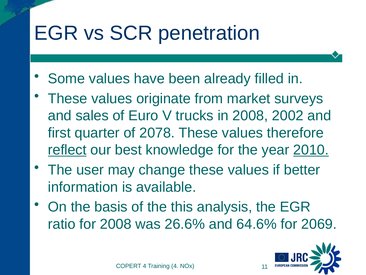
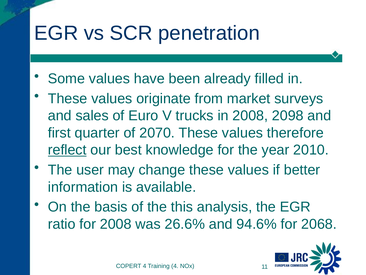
2002: 2002 -> 2098
2078: 2078 -> 2070
2010 underline: present -> none
64.6%: 64.6% -> 94.6%
2069: 2069 -> 2068
